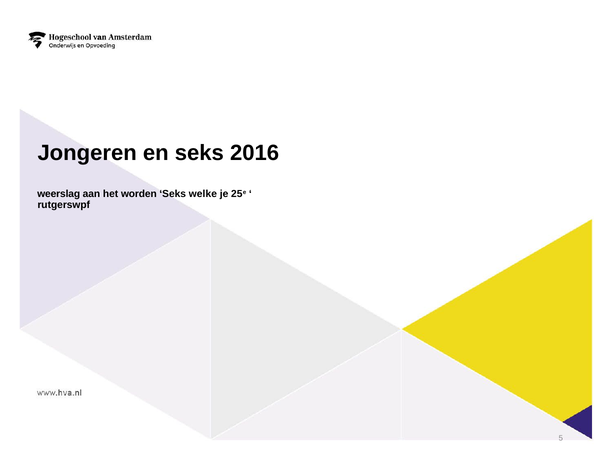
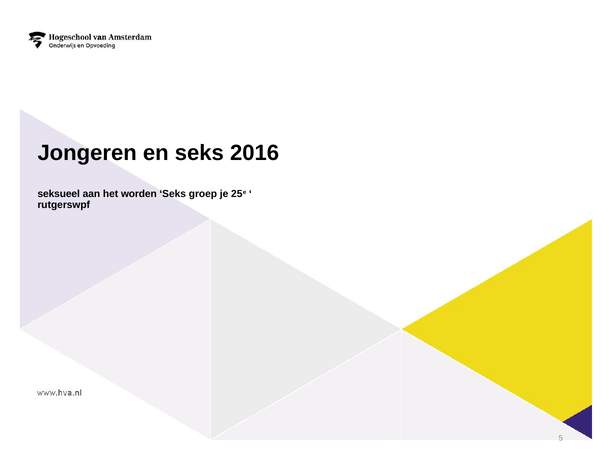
weerslag: weerslag -> seksueel
welke: welke -> groep
